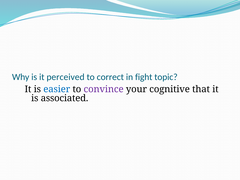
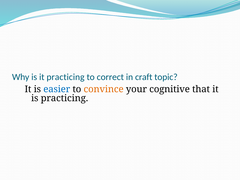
it perceived: perceived -> practicing
fight: fight -> craft
convince colour: purple -> orange
is associated: associated -> practicing
